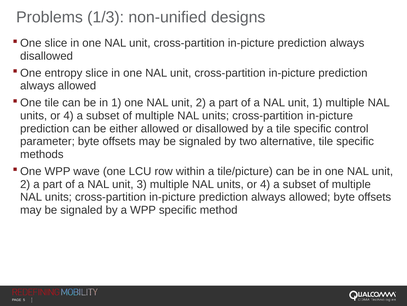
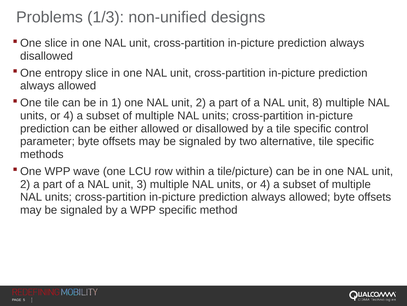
unit 1: 1 -> 8
